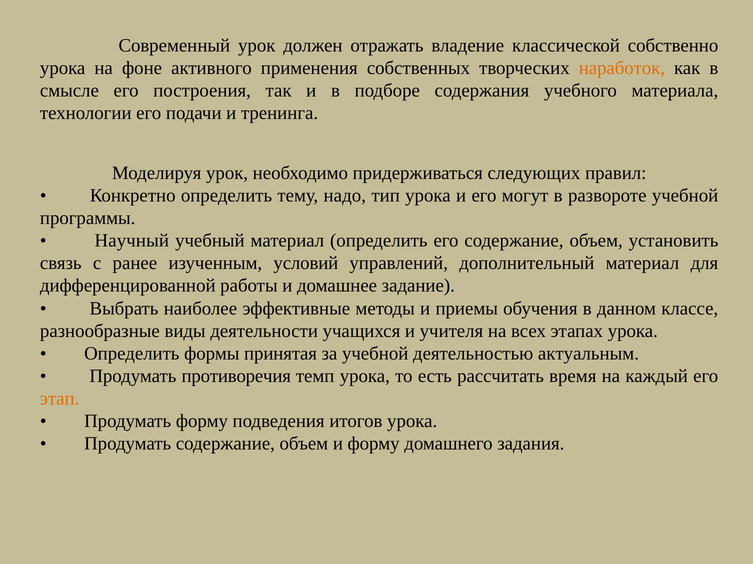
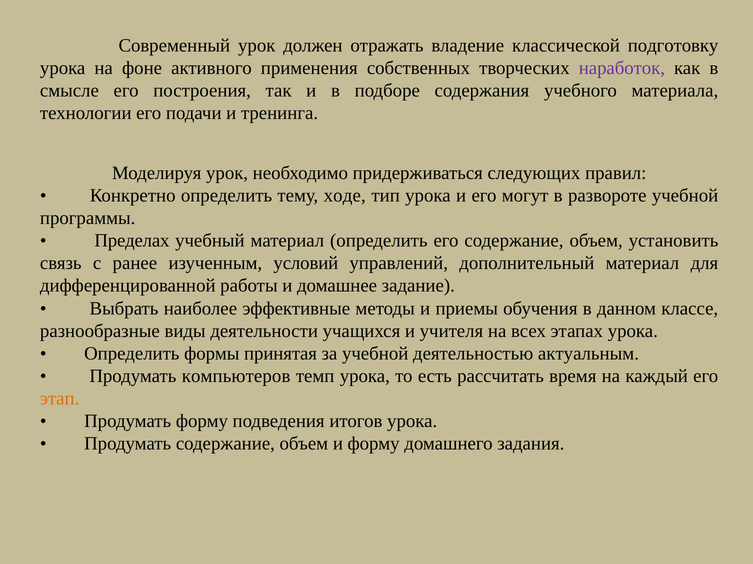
собственно: собственно -> подготовку
наработок colour: orange -> purple
надо: надо -> ходе
Научный: Научный -> Пределах
противоречия: противоречия -> компьютеров
